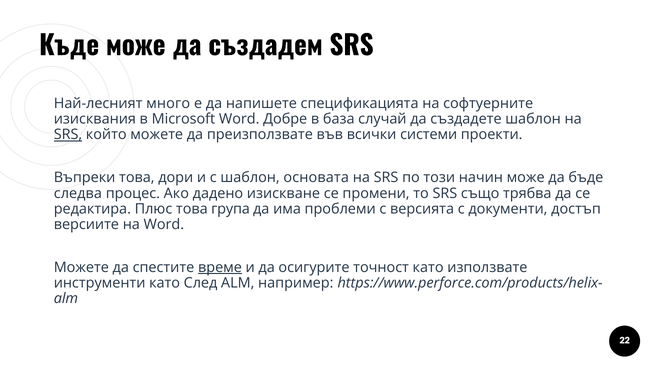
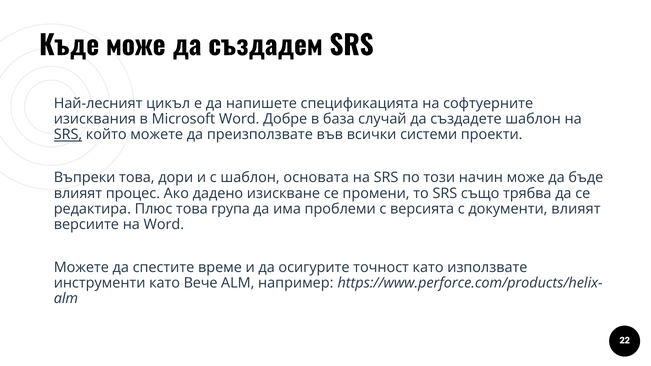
много: много -> цикъл
следва at (78, 193): следва -> влияят
документи достъп: достъп -> влияят
време underline: present -> none
След: След -> Вече
